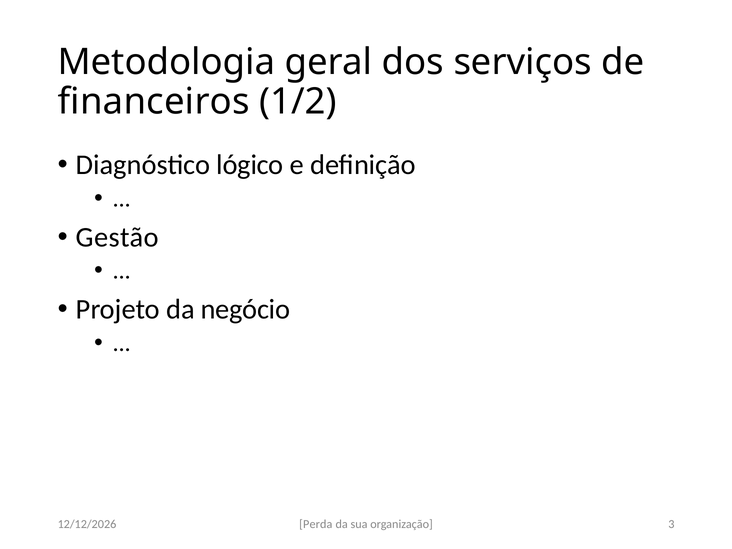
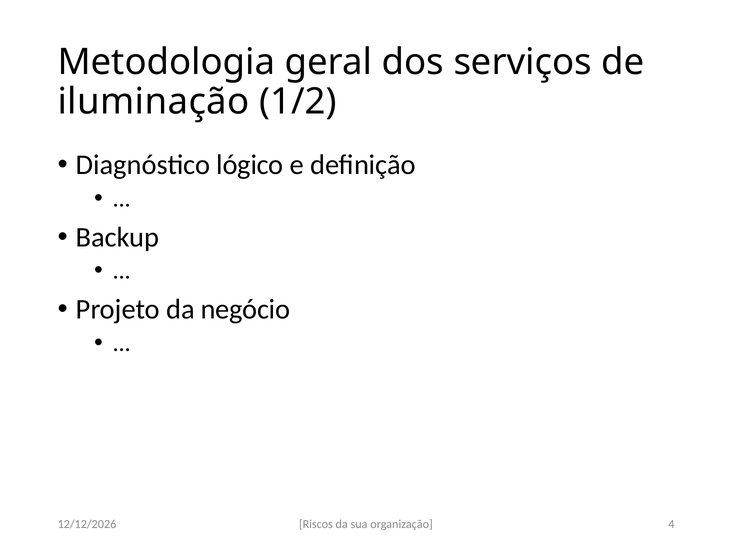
financeiros: financeiros -> iluminação
Gestão: Gestão -> Backup
Perda: Perda -> Riscos
3: 3 -> 4
